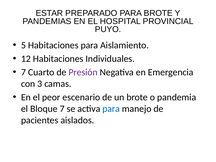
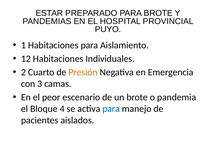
5: 5 -> 1
7 at (23, 72): 7 -> 2
Presión colour: purple -> orange
Bloque 7: 7 -> 4
